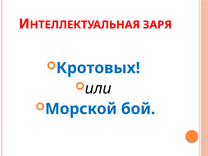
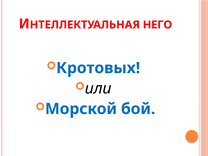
ЗАРЯ: ЗАРЯ -> НЕГО
